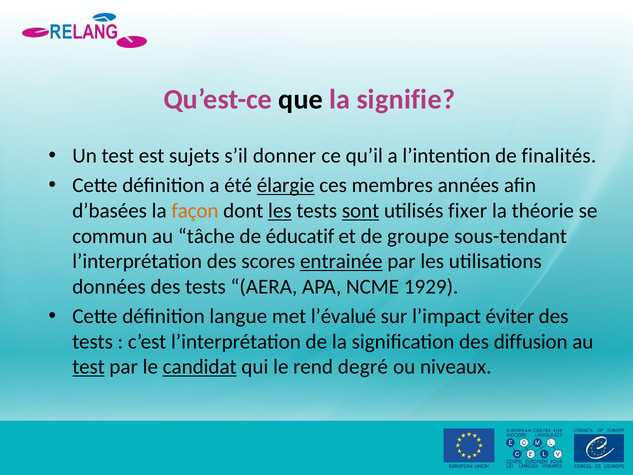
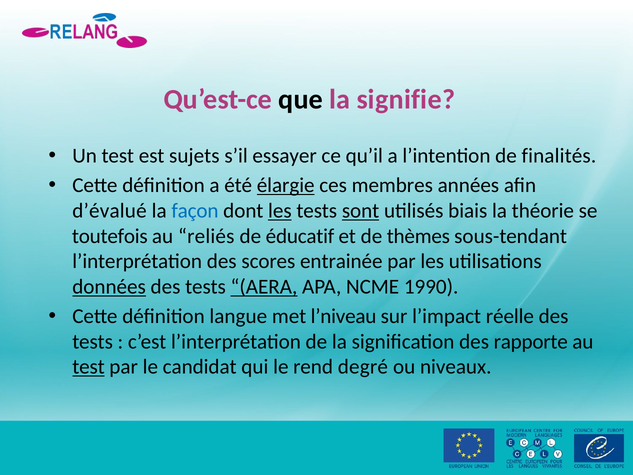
donner: donner -> essayer
d’basées: d’basées -> d’évalué
façon colour: orange -> blue
fixer: fixer -> biais
commun: commun -> toutefois
tâche: tâche -> reliés
groupe: groupe -> thèmes
entrainée underline: present -> none
données underline: none -> present
AERA underline: none -> present
1929: 1929 -> 1990
l’évalué: l’évalué -> l’niveau
éviter: éviter -> réelle
diffusion: diffusion -> rapporte
candidat underline: present -> none
